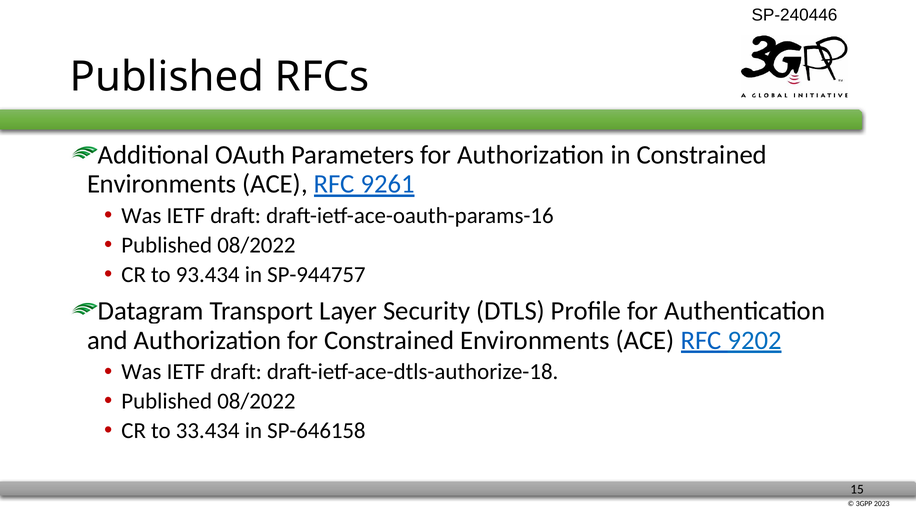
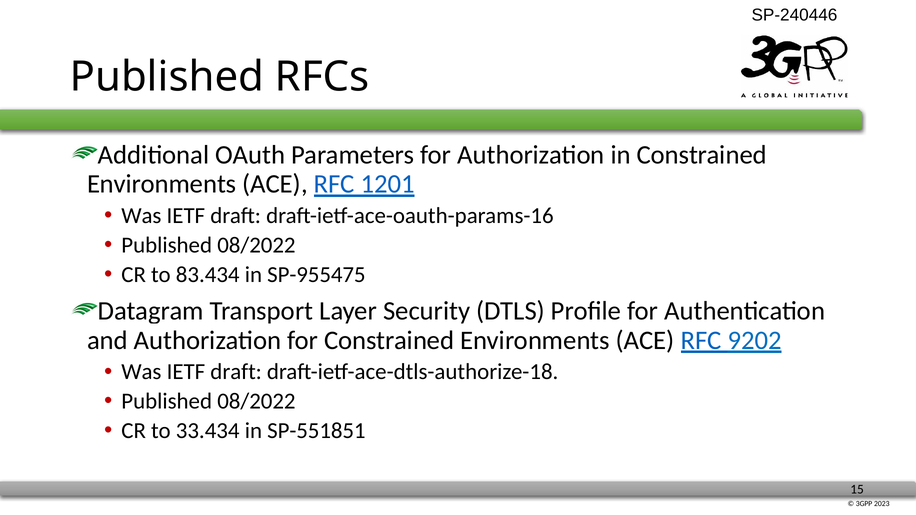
9261: 9261 -> 1201
93.434: 93.434 -> 83.434
SP-944757: SP-944757 -> SP-955475
SP-646158: SP-646158 -> SP-551851
